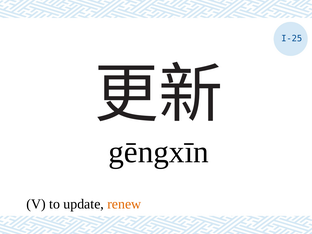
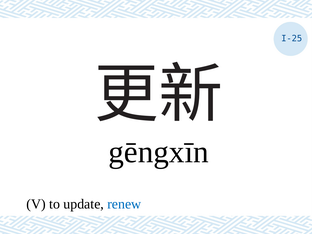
renew colour: orange -> blue
